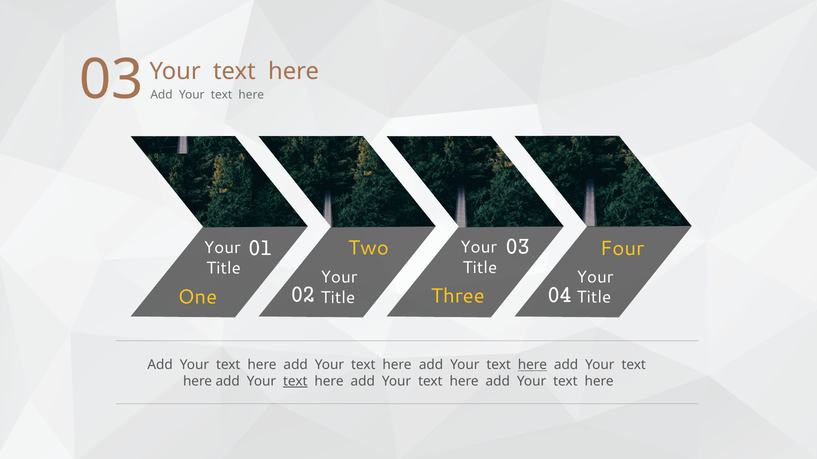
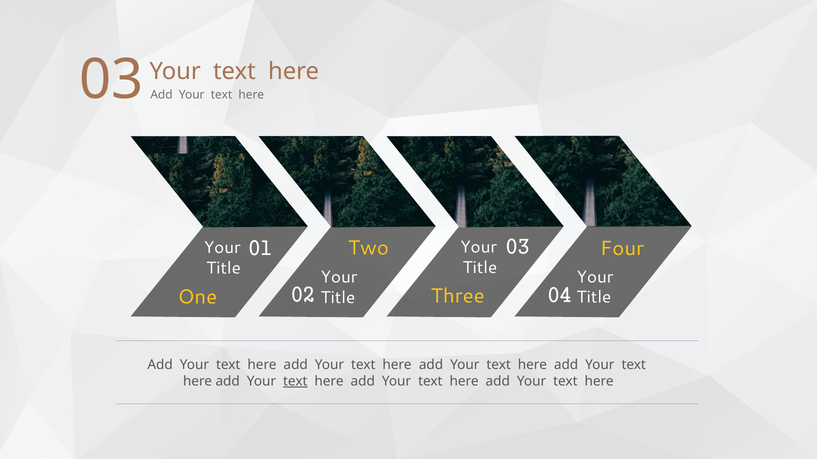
here at (532, 365) underline: present -> none
